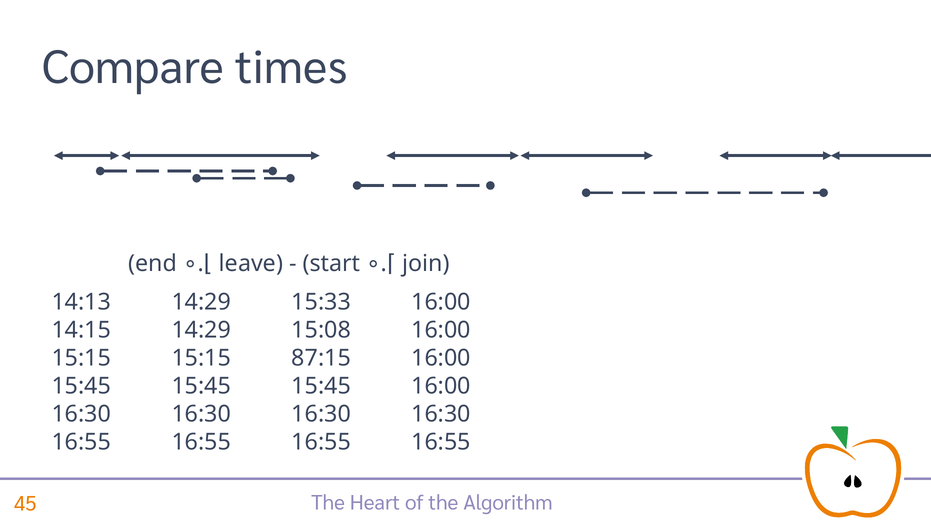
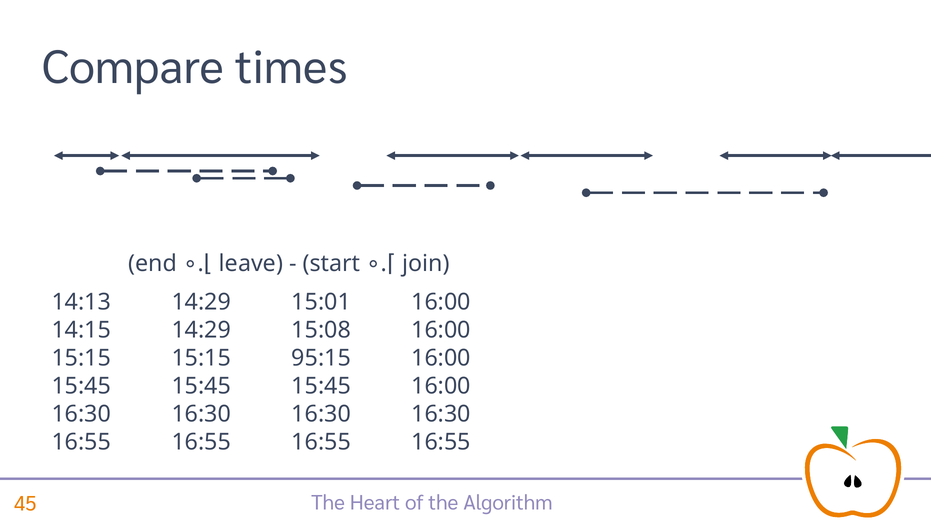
15:33: 15:33 -> 15:01
87:15: 87:15 -> 95:15
